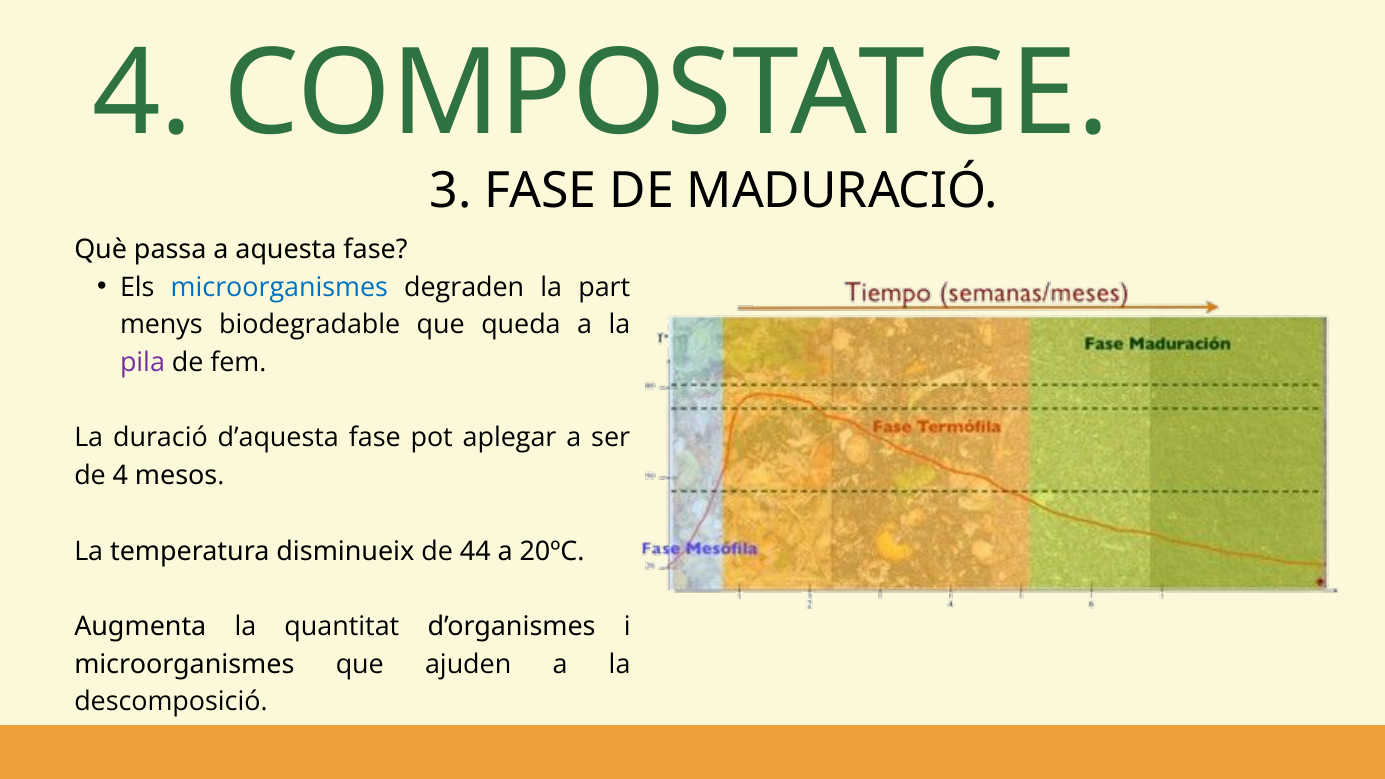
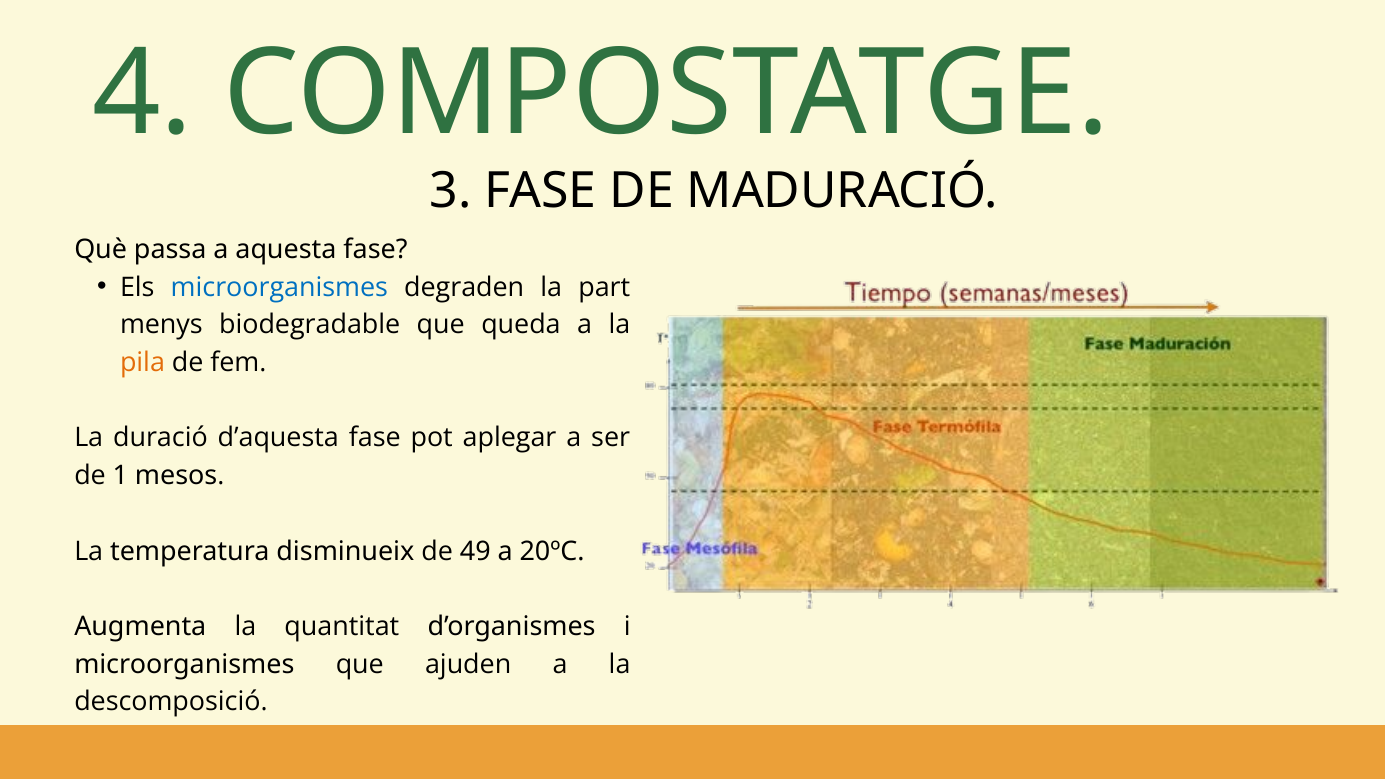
pila colour: purple -> orange
de 4: 4 -> 1
44: 44 -> 49
